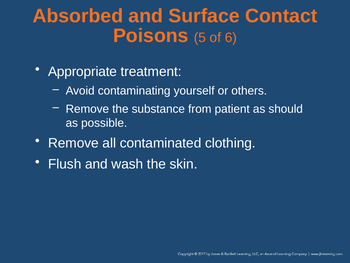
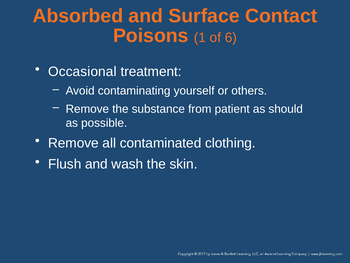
5: 5 -> 1
Appropriate: Appropriate -> Occasional
